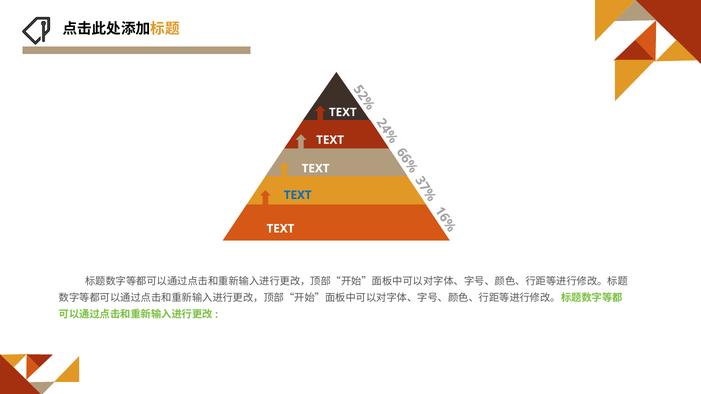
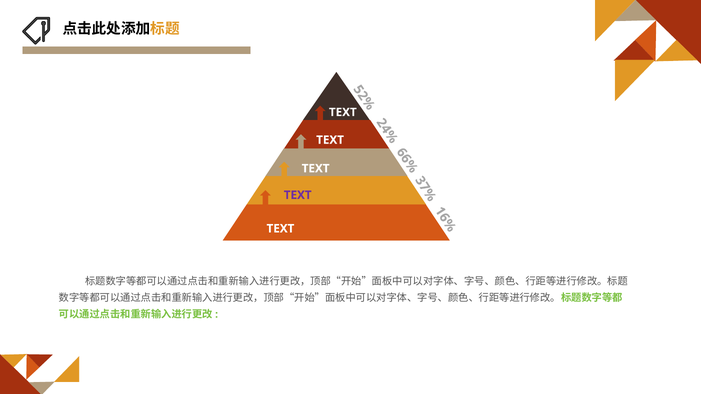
TEXT at (298, 195) colour: blue -> purple
